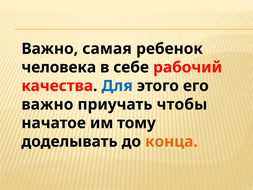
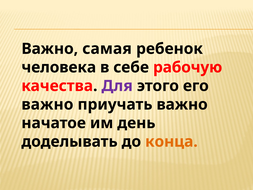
рабочий: рабочий -> рабочую
Для colour: blue -> purple
приучать чтобы: чтобы -> важно
тому: тому -> день
